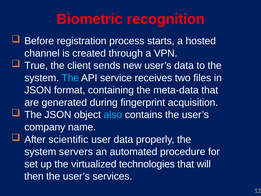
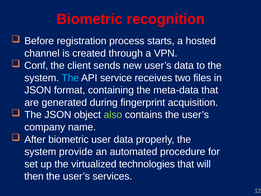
True: True -> Conf
also colour: light blue -> light green
After scientific: scientific -> biometric
servers: servers -> provide
